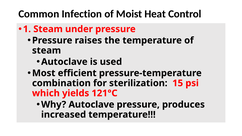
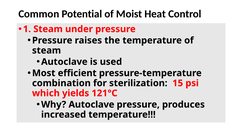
Infection: Infection -> Potential
